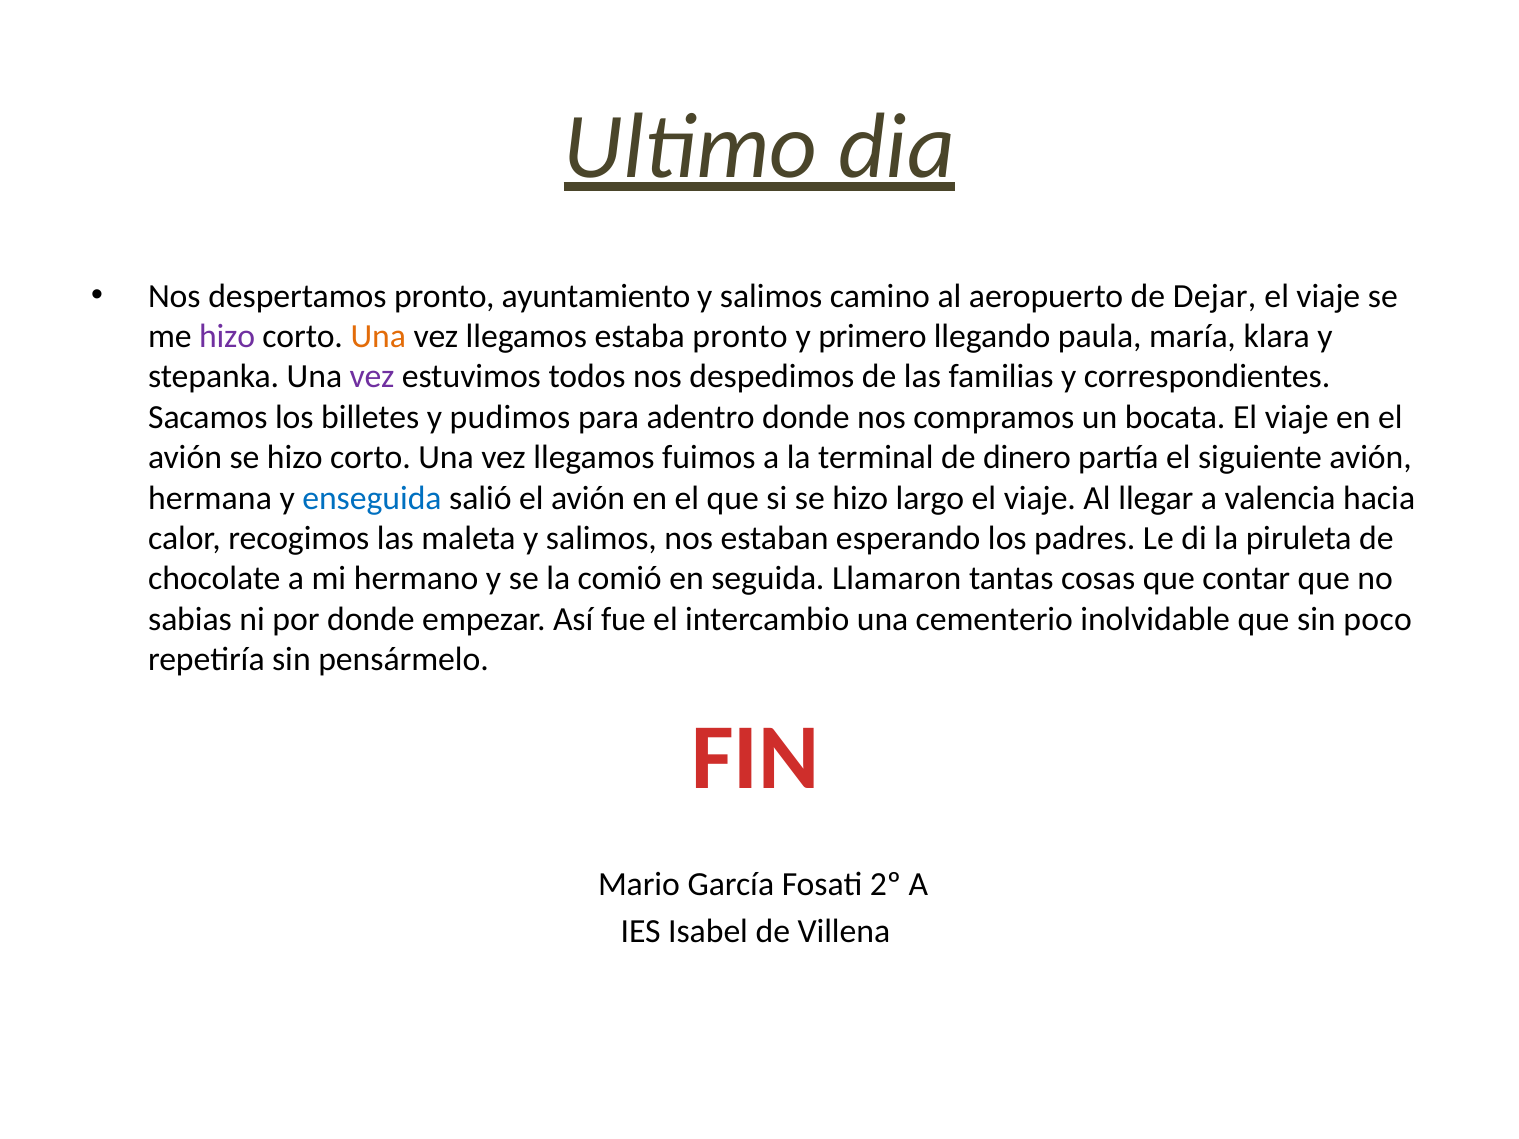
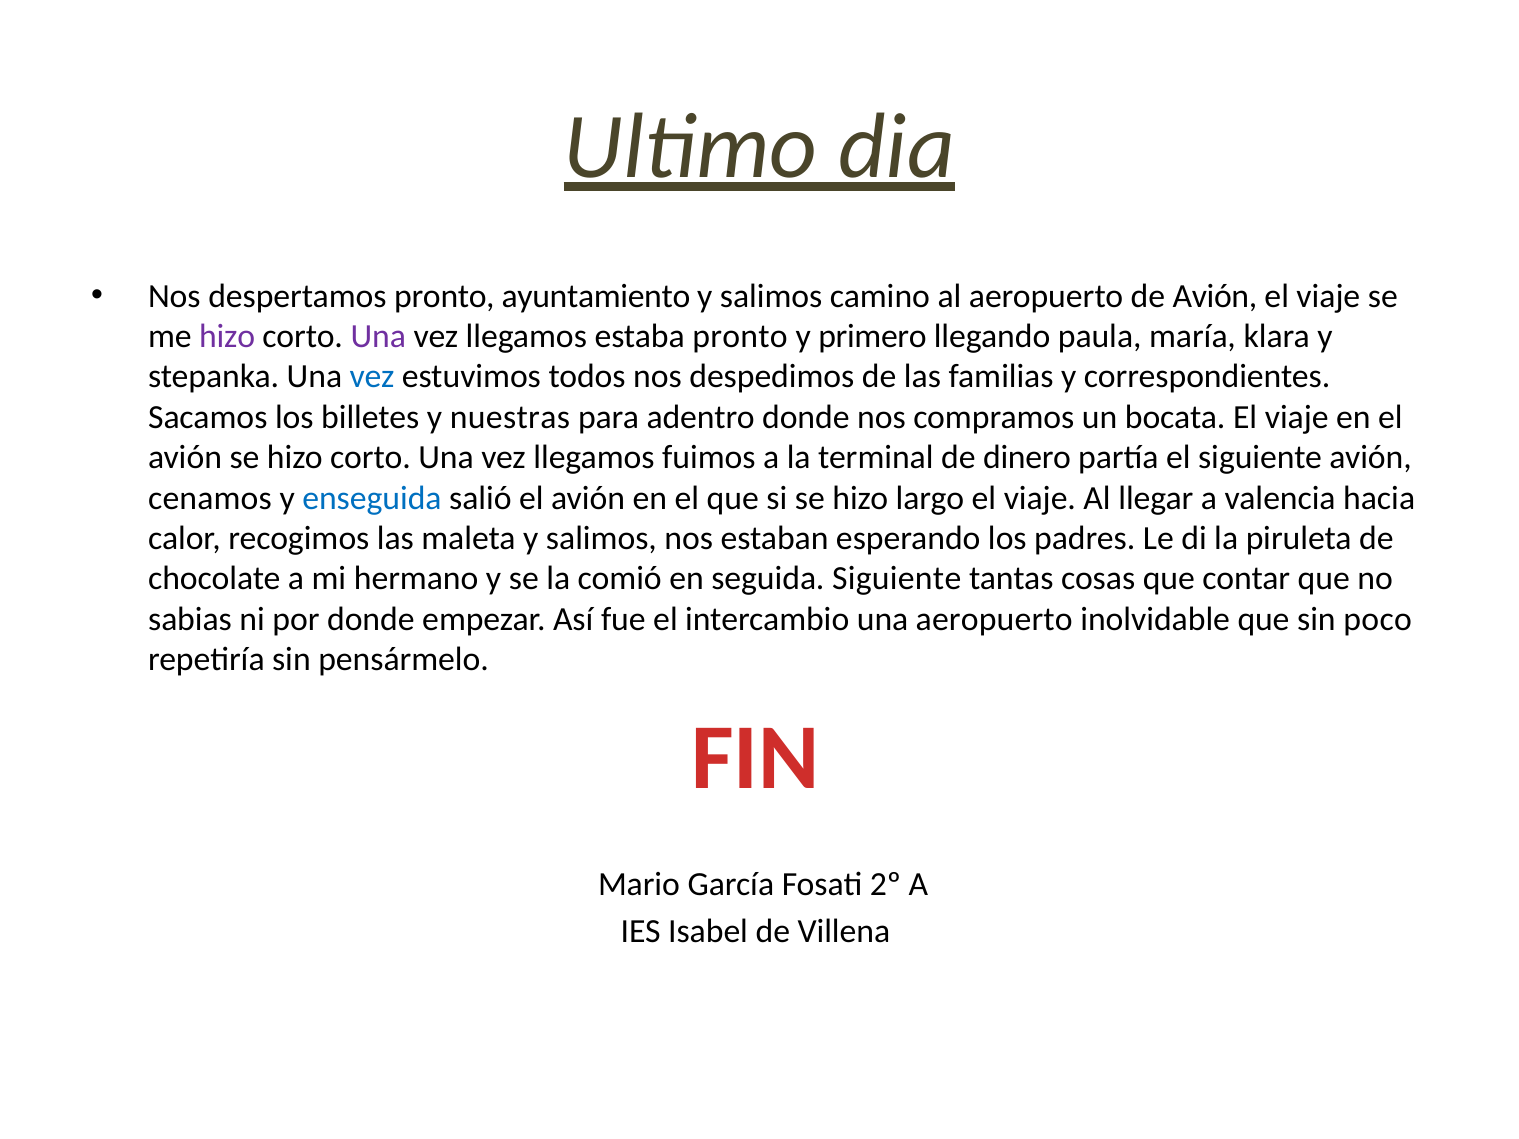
de Dejar: Dejar -> Avión
Una at (378, 336) colour: orange -> purple
vez at (372, 377) colour: purple -> blue
pudimos: pudimos -> nuestras
hermana: hermana -> cenamos
seguida Llamaron: Llamaron -> Siguiente
una cementerio: cementerio -> aeropuerto
